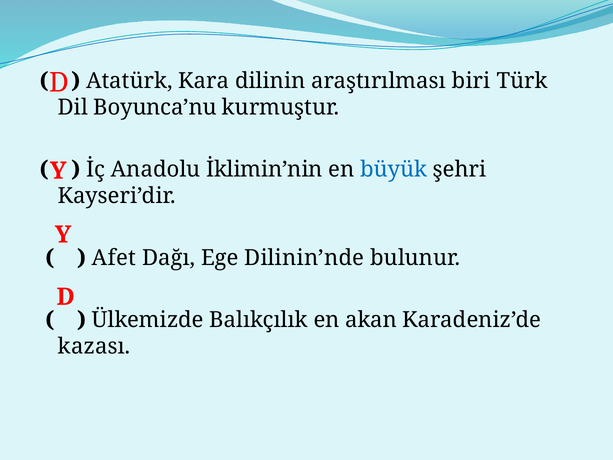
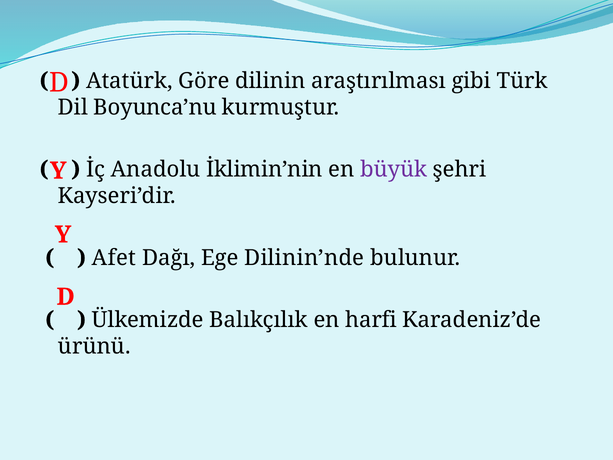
Kara: Kara -> Göre
biri: biri -> gibi
büyük colour: blue -> purple
akan: akan -> harfi
kazası: kazası -> ürünü
